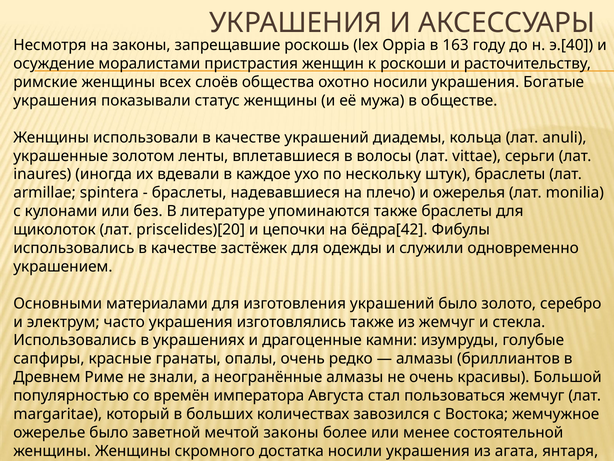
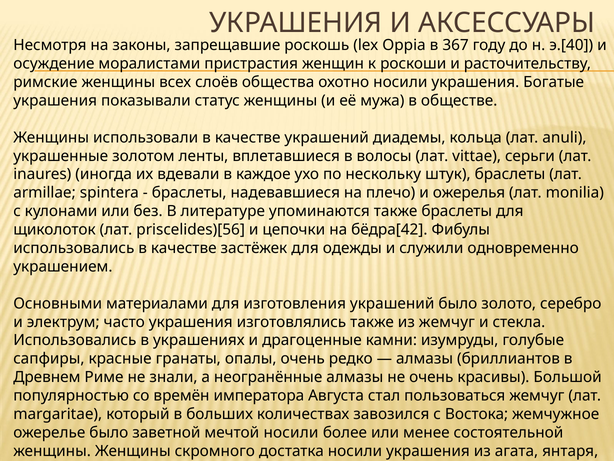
163: 163 -> 367
priscelides)[20: priscelides)[20 -> priscelides)[56
мечтой законы: законы -> носили
